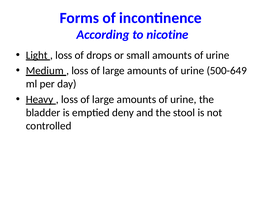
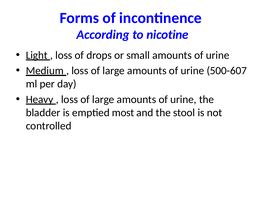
500-649: 500-649 -> 500-607
deny: deny -> most
